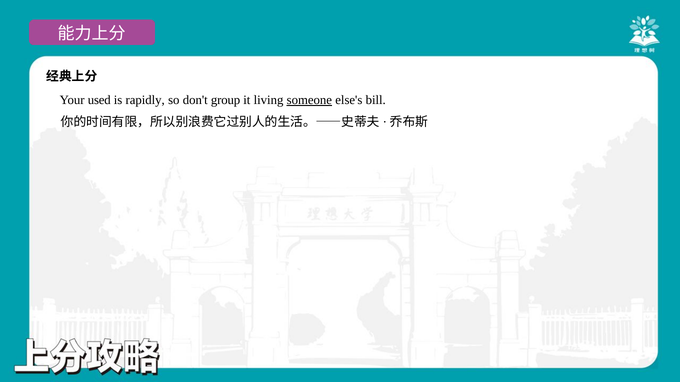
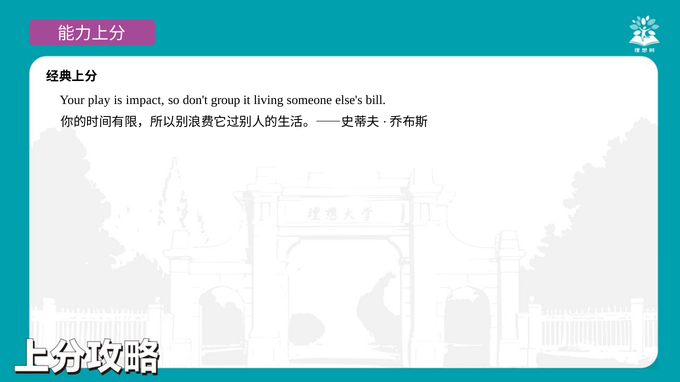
used: used -> play
rapidly: rapidly -> impact
someone underline: present -> none
